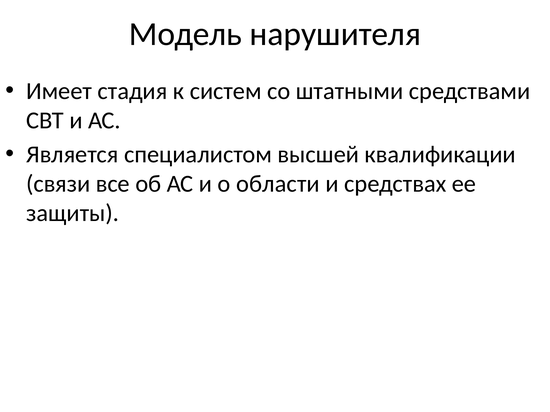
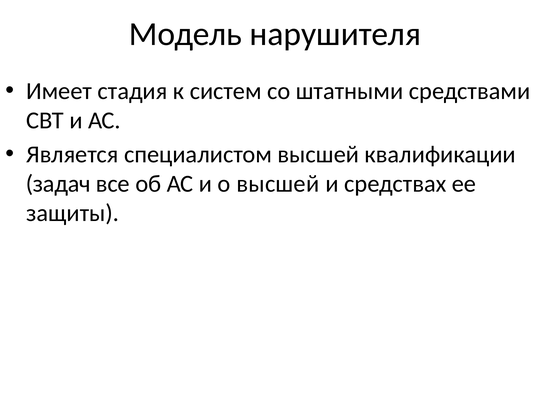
связи: связи -> задач
о области: области -> высшей
